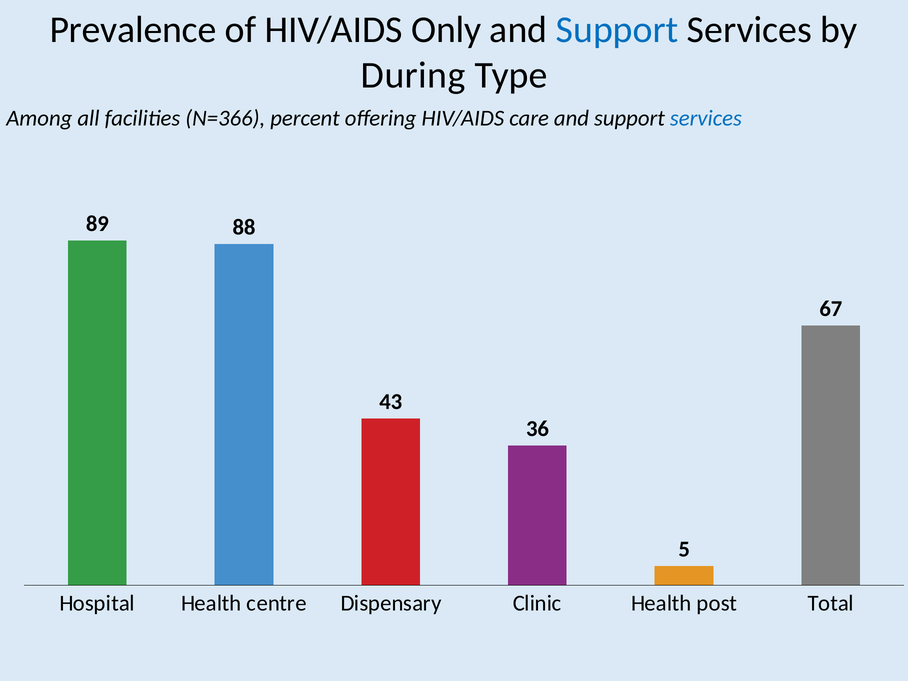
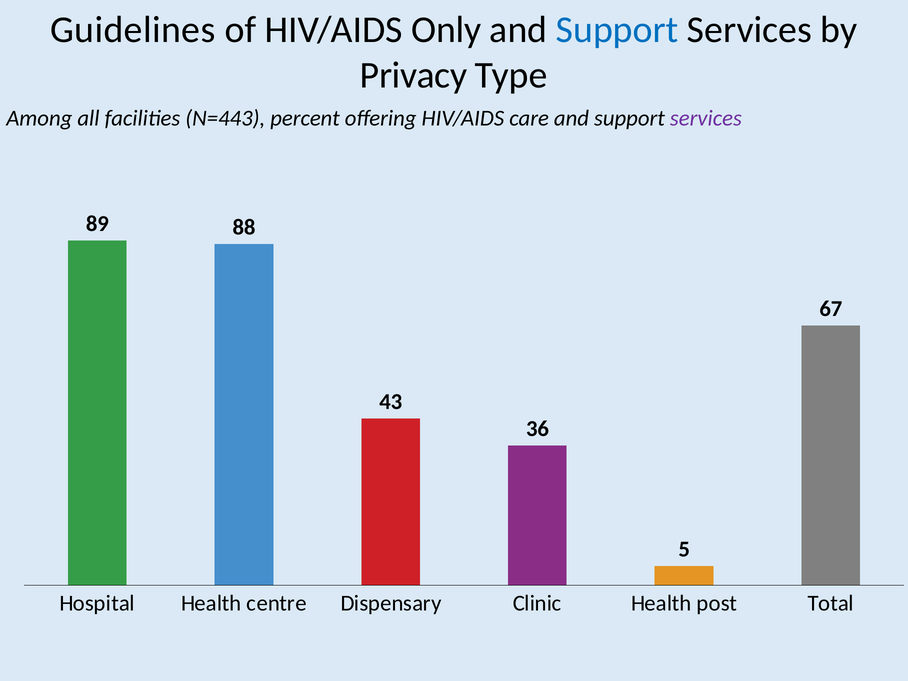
Prevalence: Prevalence -> Guidelines
During: During -> Privacy
N=366: N=366 -> N=443
services at (706, 118) colour: blue -> purple
